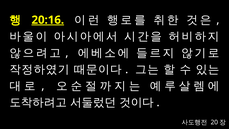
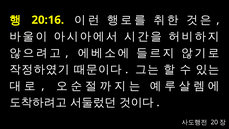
20:16 underline: present -> none
